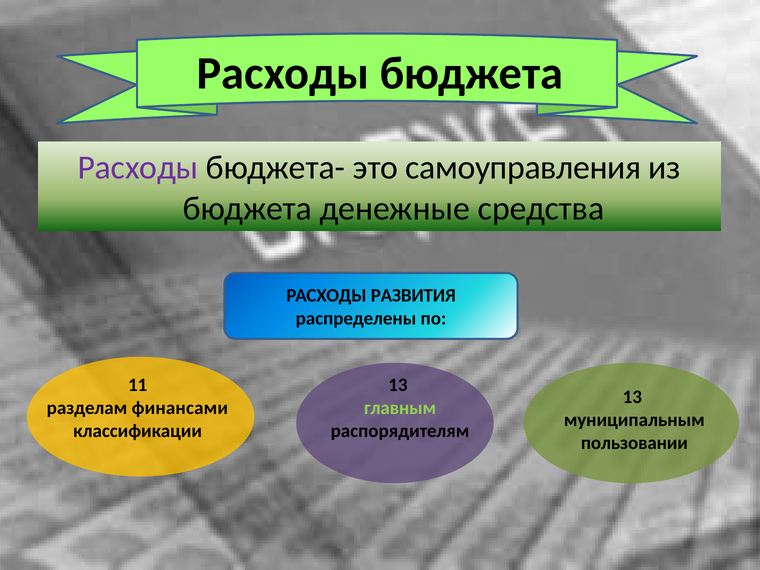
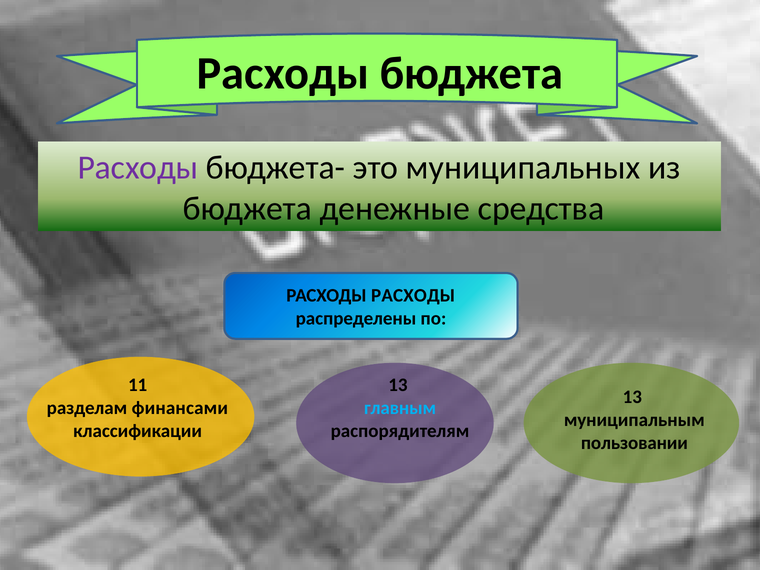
самоуправления: самоуправления -> муниципальных
РАСХОДЫ РАЗВИТИЯ: РАЗВИТИЯ -> РАСХОДЫ
главным colour: light green -> light blue
